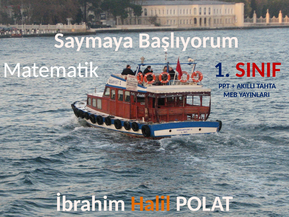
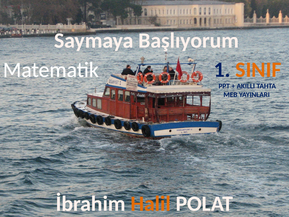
SINIF colour: red -> orange
